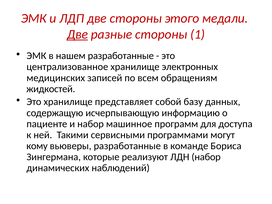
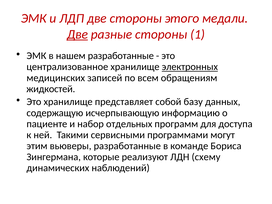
электронных underline: none -> present
машинное: машинное -> отдельных
кому: кому -> этим
ЛДН набор: набор -> схему
